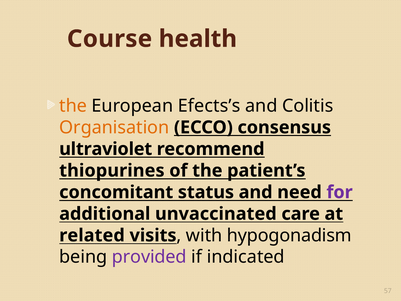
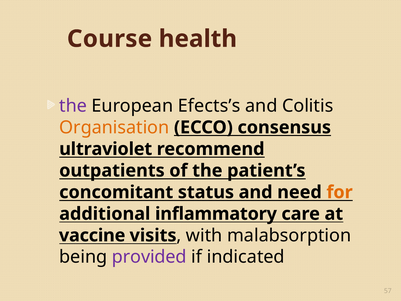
the at (73, 106) colour: orange -> purple
thiopurines: thiopurines -> outpatients
for colour: purple -> orange
unvaccinated: unvaccinated -> inflammatory
related: related -> vaccine
hypogonadism: hypogonadism -> malabsorption
